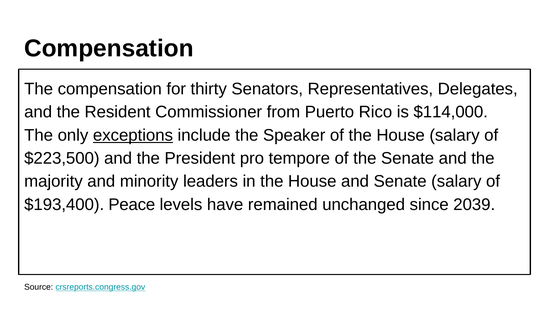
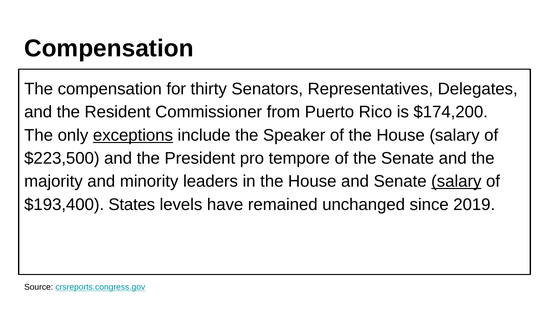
$114,000: $114,000 -> $174,200
salary at (456, 181) underline: none -> present
Peace: Peace -> States
2039: 2039 -> 2019
